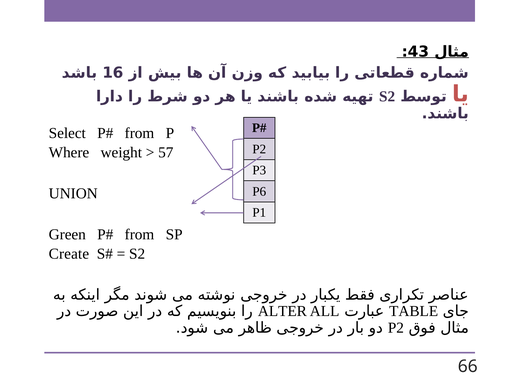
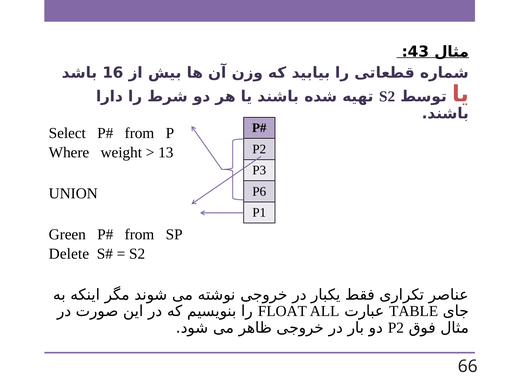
57: 57 -> 13
Create: Create -> Delete
ALTER: ALTER -> FLOAT
